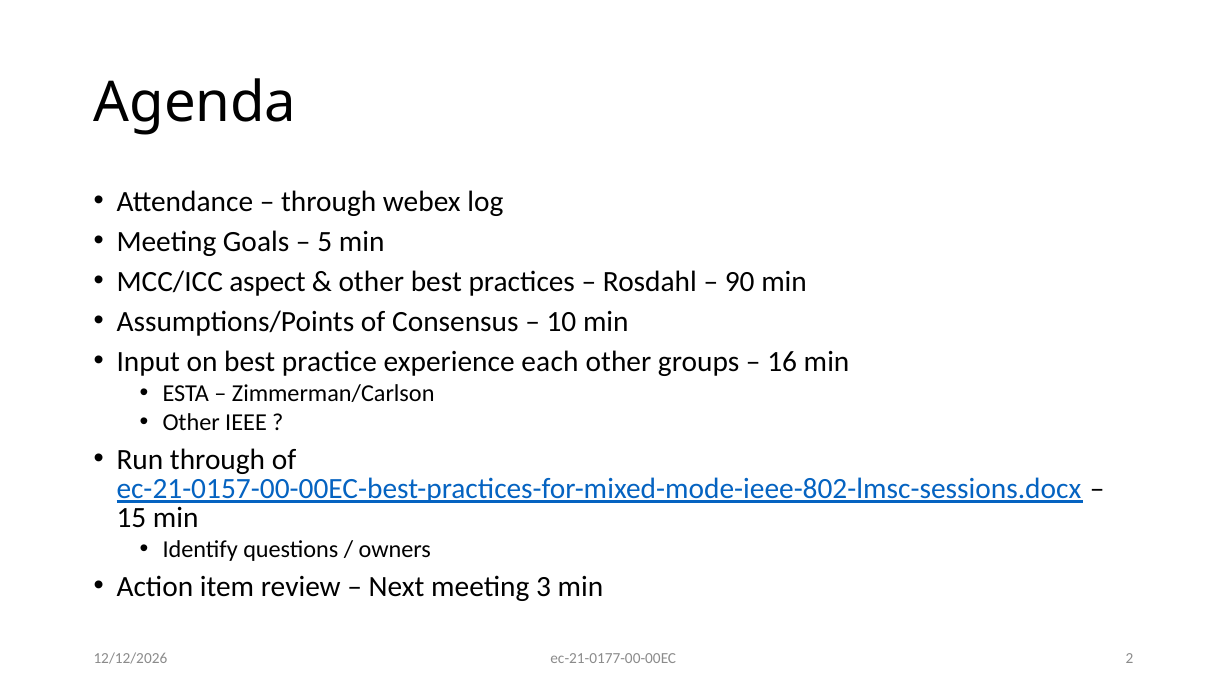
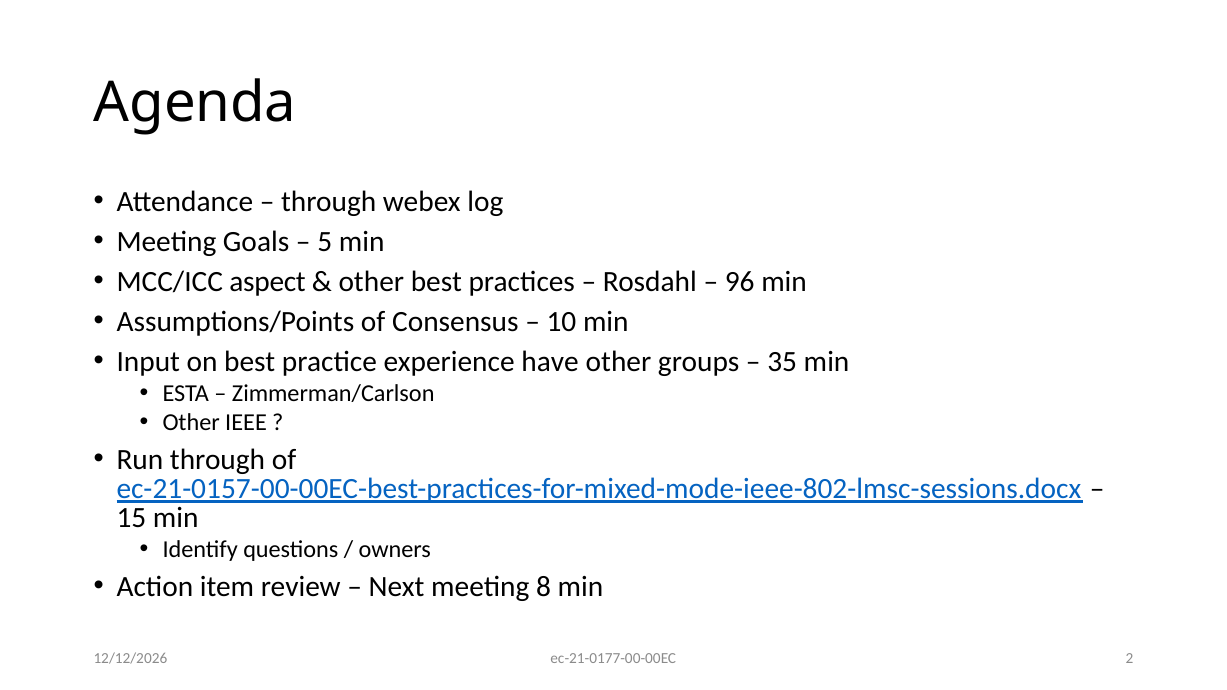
90: 90 -> 96
each: each -> have
16: 16 -> 35
3: 3 -> 8
